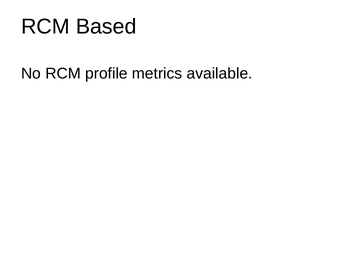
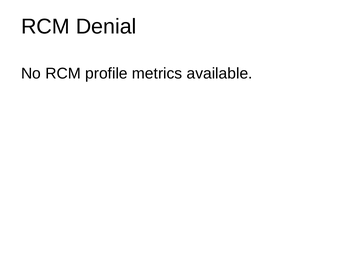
Based: Based -> Denial
